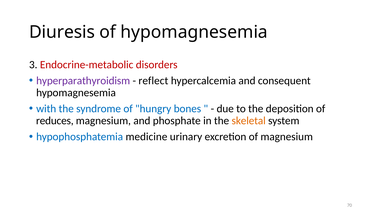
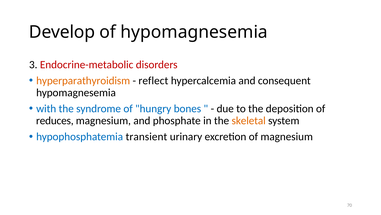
Diuresis: Diuresis -> Develop
hyperparathyroidism colour: purple -> orange
medicine: medicine -> transient
